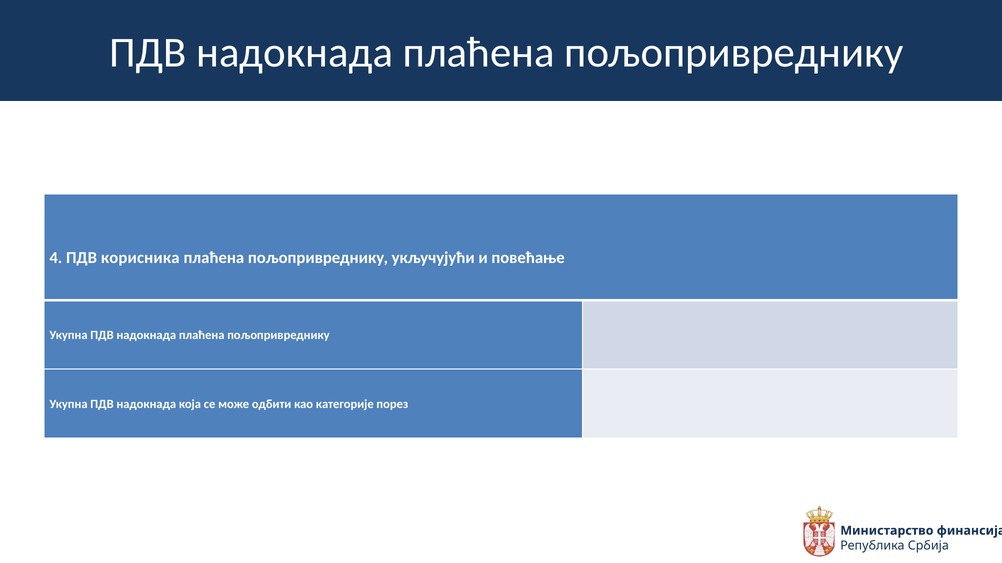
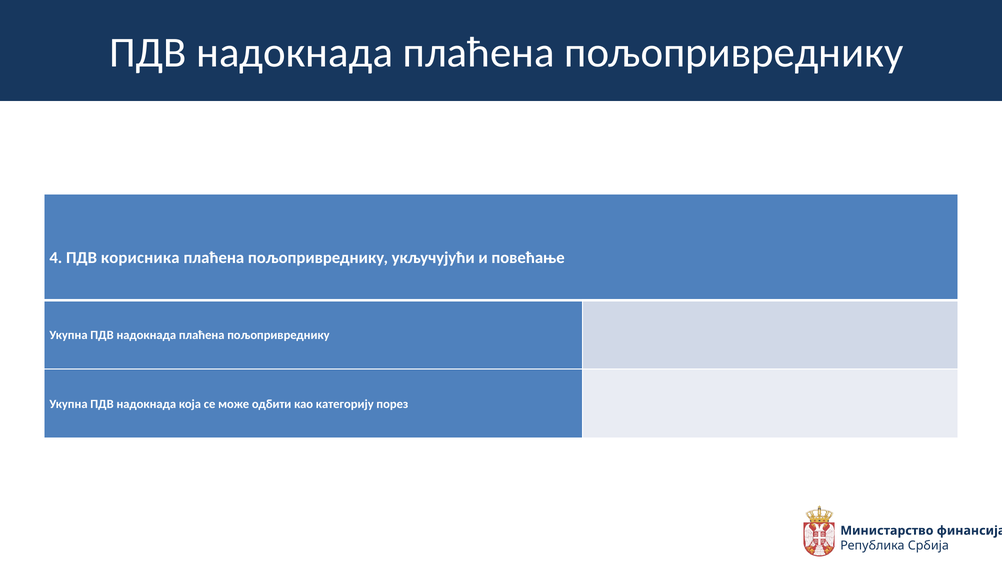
категоријe: категоријe -> категорију
